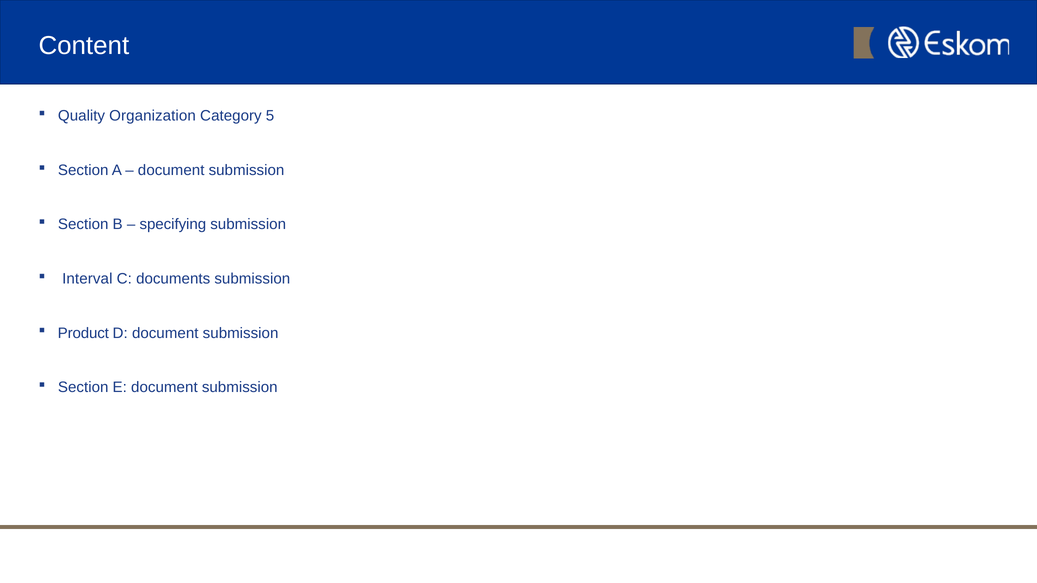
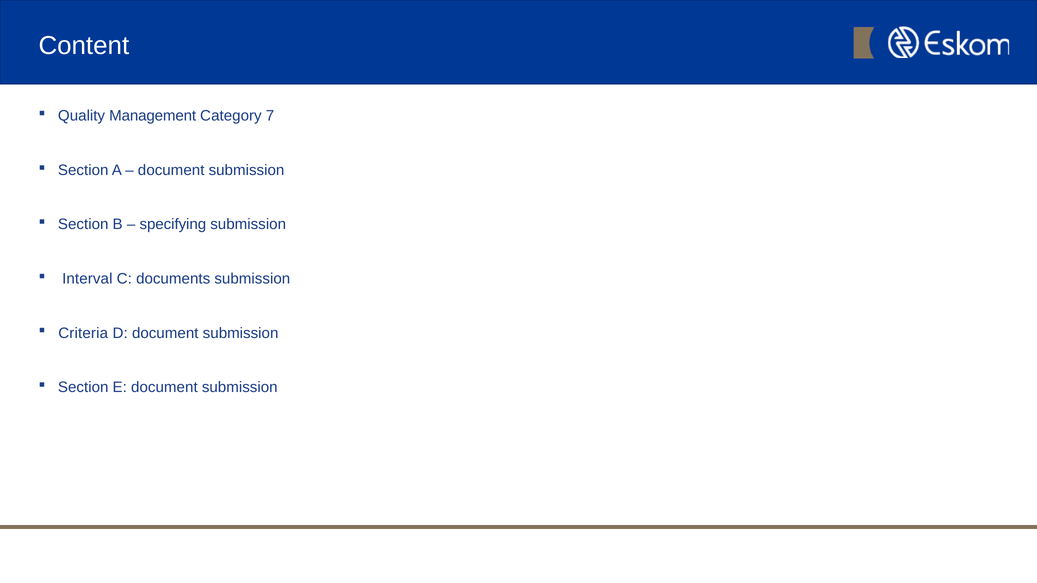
Organization: Organization -> Management
5: 5 -> 7
Product: Product -> Criteria
